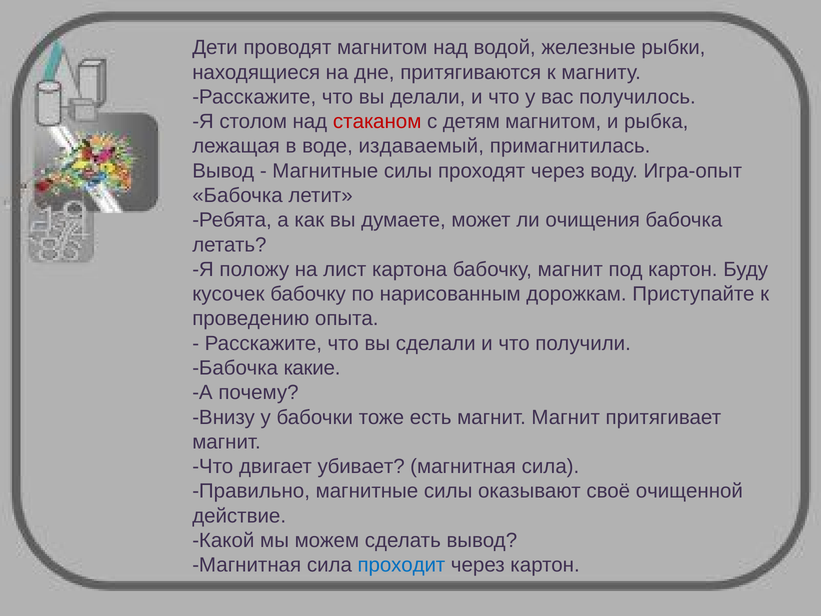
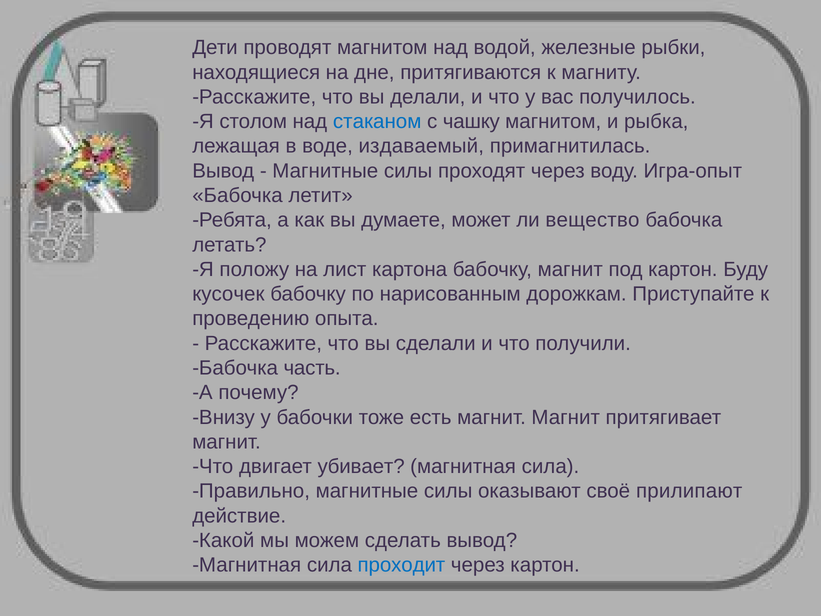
стаканом colour: red -> blue
детям: детям -> чашку
очищения: очищения -> вещество
какие: какие -> часть
очищенной: очищенной -> прилипают
